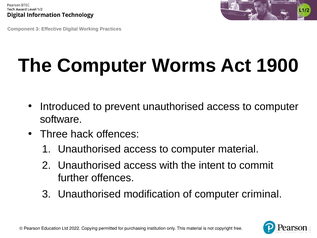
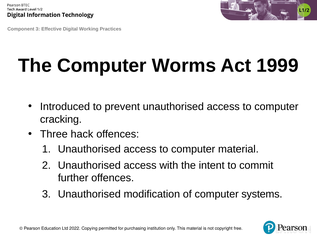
1900: 1900 -> 1999
software: software -> cracking
criminal: criminal -> systems
